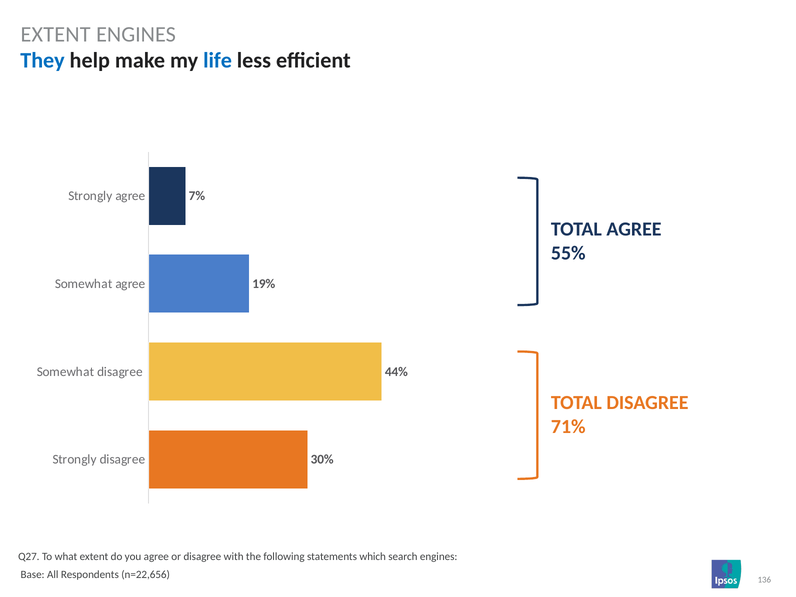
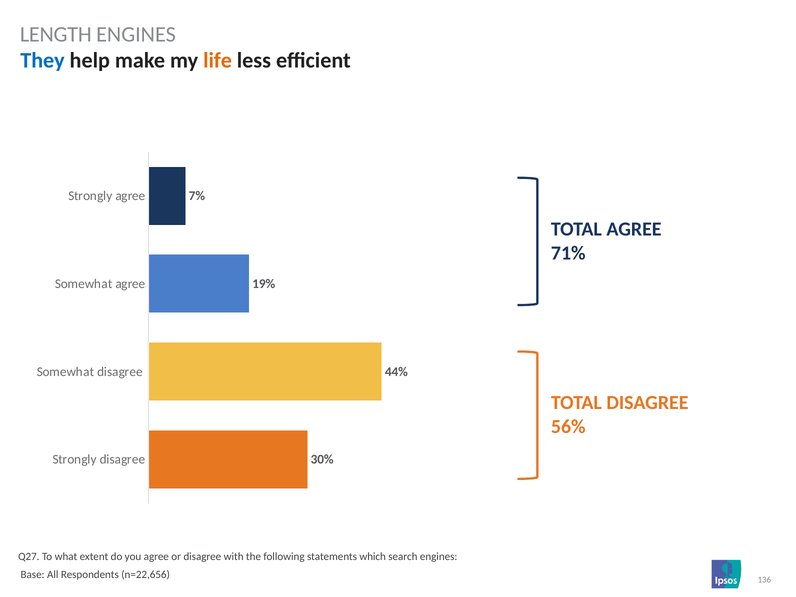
EXTENT at (56, 35): EXTENT -> LENGTH
life colour: blue -> orange
55%: 55% -> 71%
71%: 71% -> 56%
